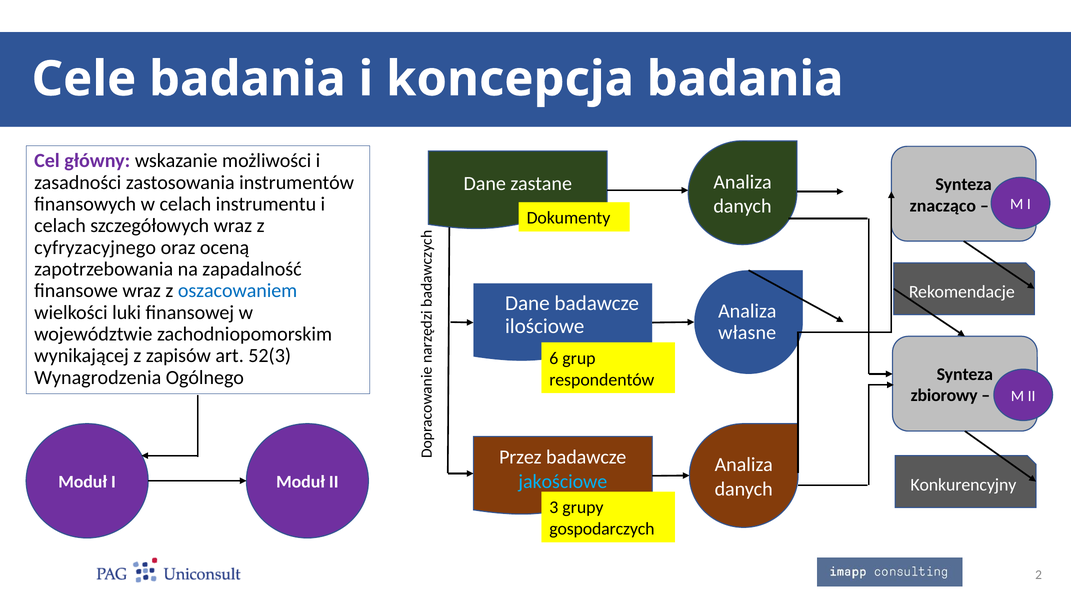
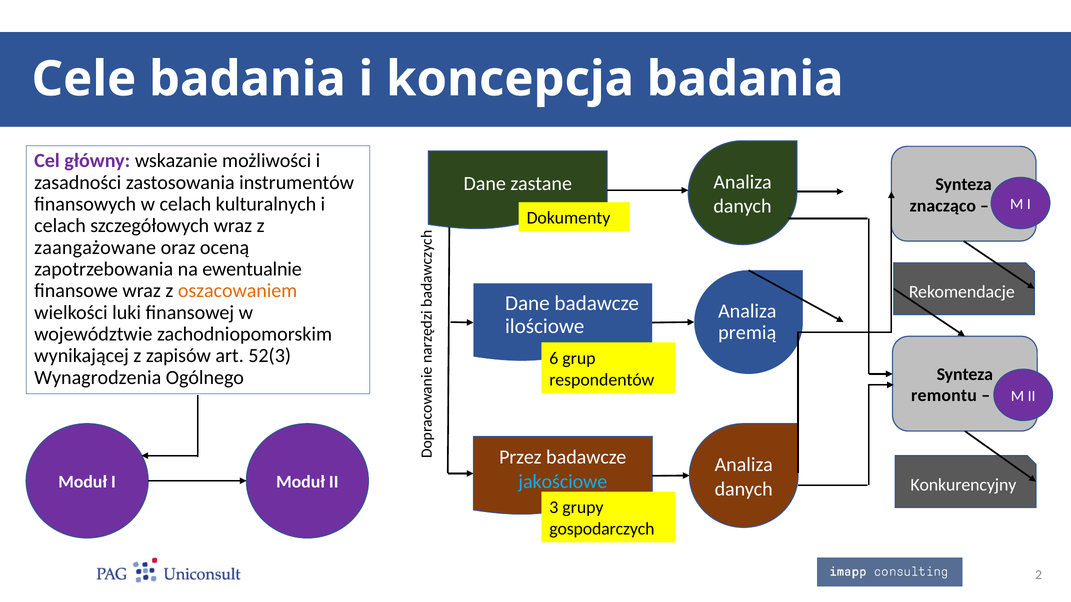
instrumentu: instrumentu -> kulturalnych
cyfryzacyjnego: cyfryzacyjnego -> zaangażowane
zapadalność: zapadalność -> ewentualnie
oszacowaniem colour: blue -> orange
własne: własne -> premią
zbiorowy: zbiorowy -> remontu
